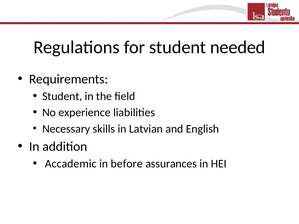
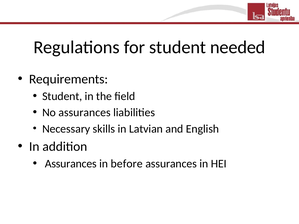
No experience: experience -> assurances
Accademic at (71, 164): Accademic -> Assurances
